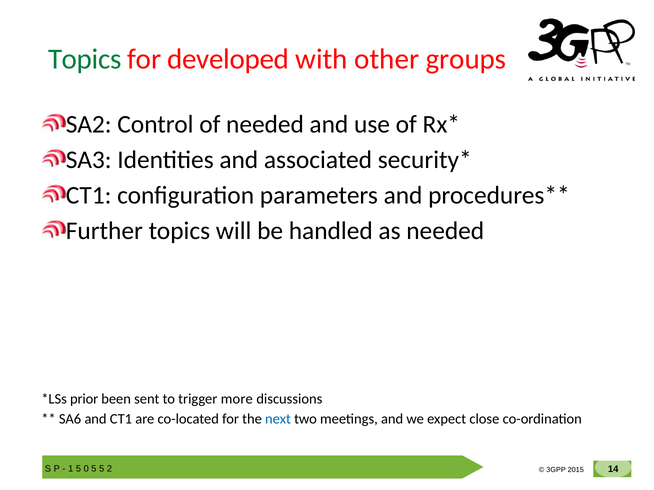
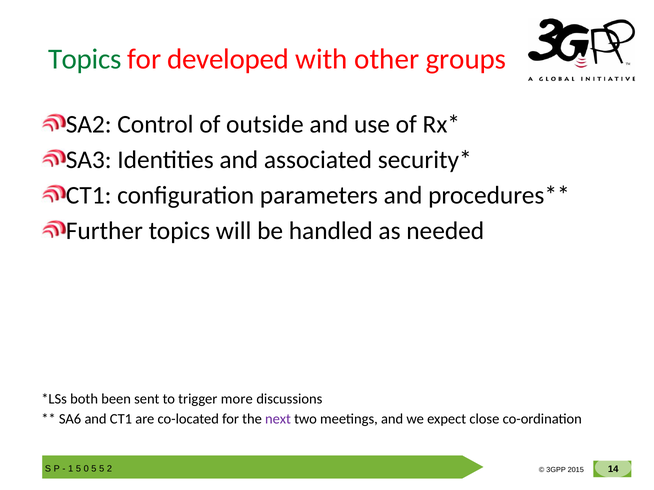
of needed: needed -> outside
prior: prior -> both
next colour: blue -> purple
